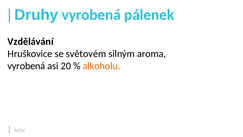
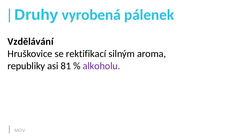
světovém: světovém -> rektifikací
vyrobená at (26, 66): vyrobená -> republiky
20: 20 -> 81
alkoholu colour: orange -> purple
